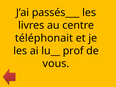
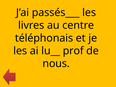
téléphonait: téléphonait -> téléphonais
vous: vous -> nous
